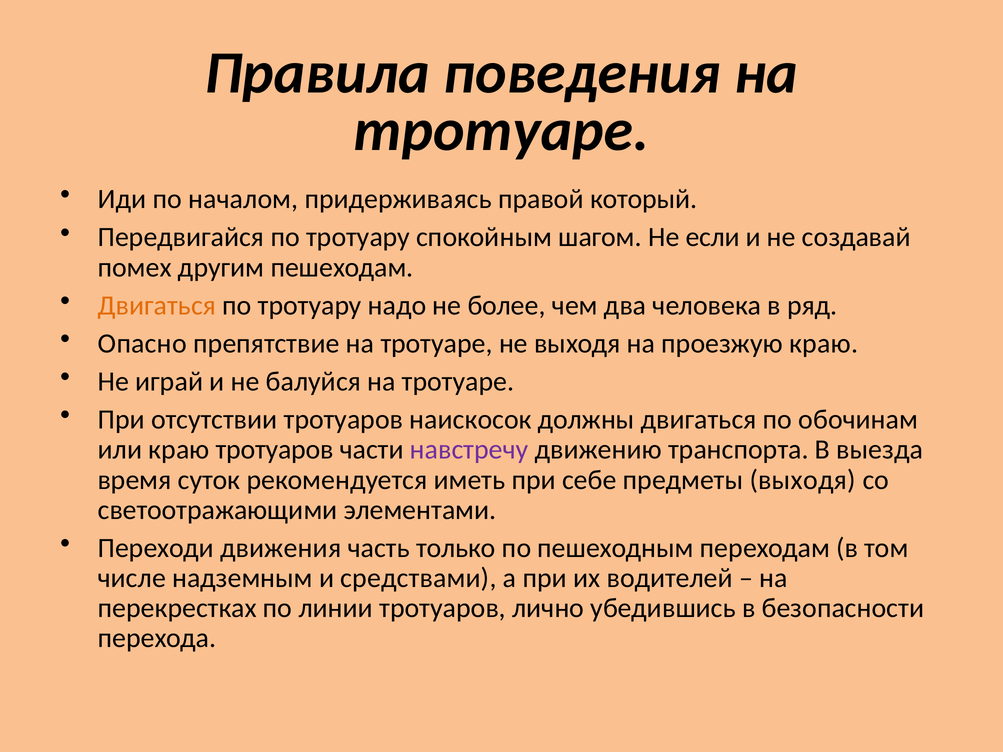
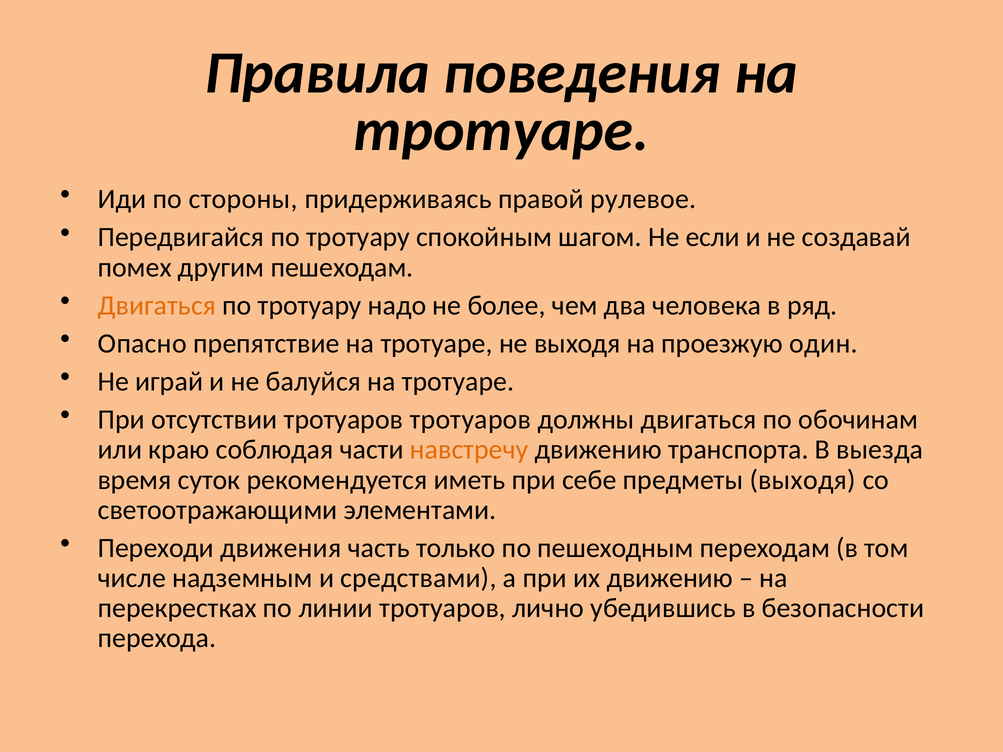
началом: началом -> стороны
который: который -> рулевое
проезжую краю: краю -> один
тротуаров наискосок: наискосок -> тротуаров
краю тротуаров: тротуаров -> соблюдая
навстречу colour: purple -> orange
их водителей: водителей -> движению
